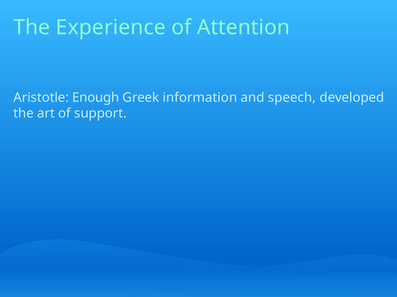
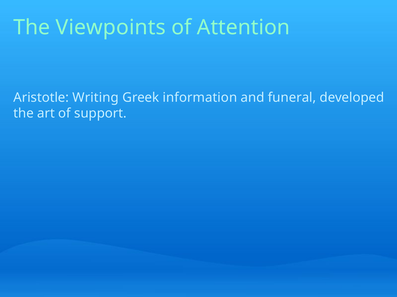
Experience: Experience -> Viewpoints
Enough: Enough -> Writing
speech: speech -> funeral
